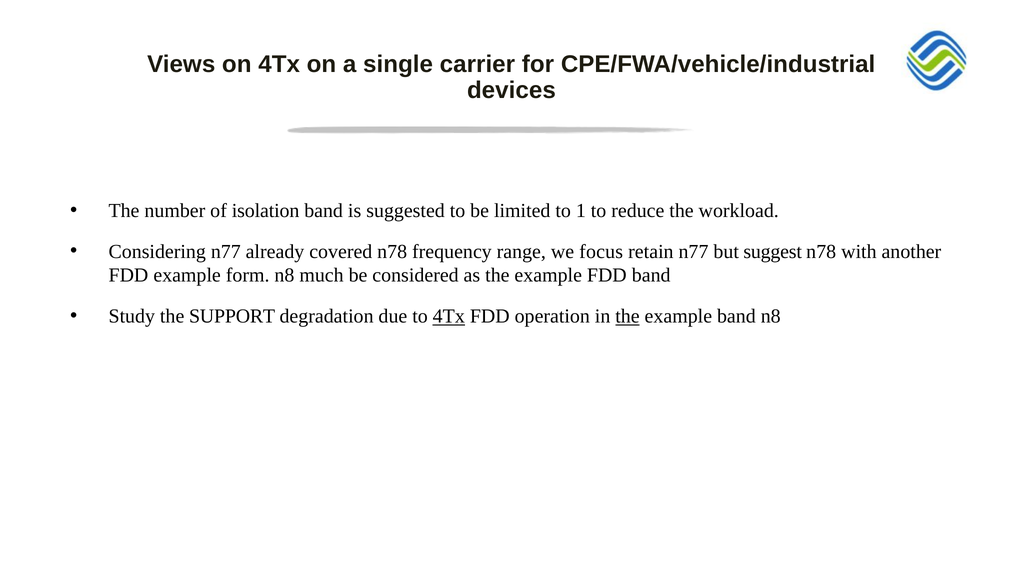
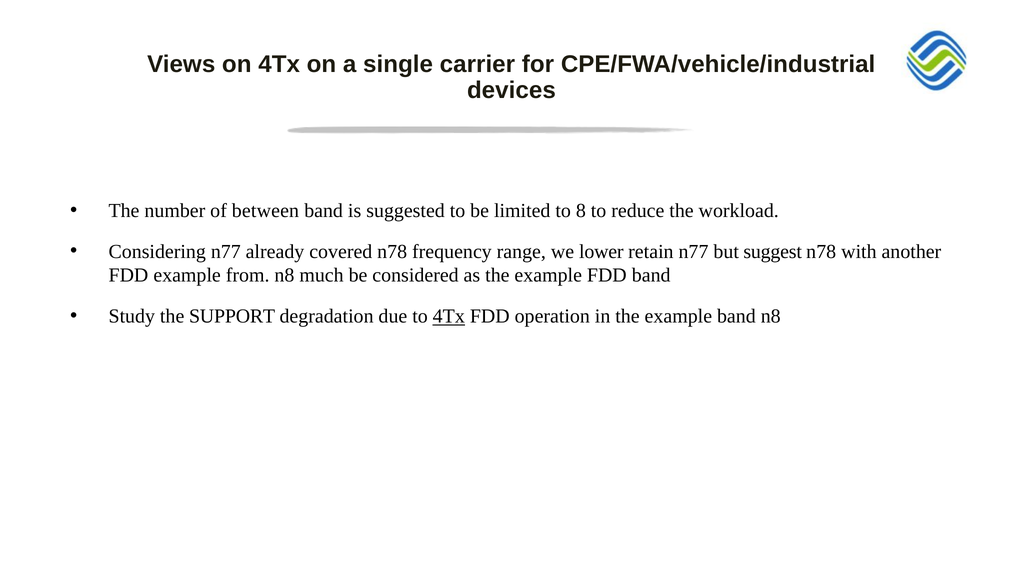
isolation: isolation -> between
1: 1 -> 8
focus: focus -> lower
form: form -> from
the at (627, 317) underline: present -> none
